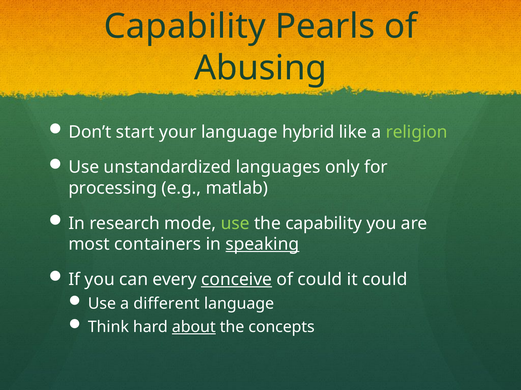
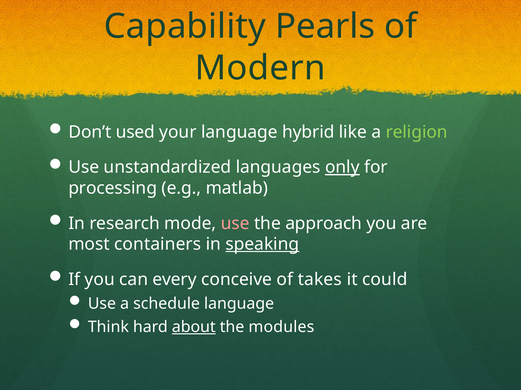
Abusing: Abusing -> Modern
start: start -> used
only underline: none -> present
use at (235, 224) colour: light green -> pink
the capability: capability -> approach
conceive underline: present -> none
of could: could -> takes
different: different -> schedule
concepts: concepts -> modules
